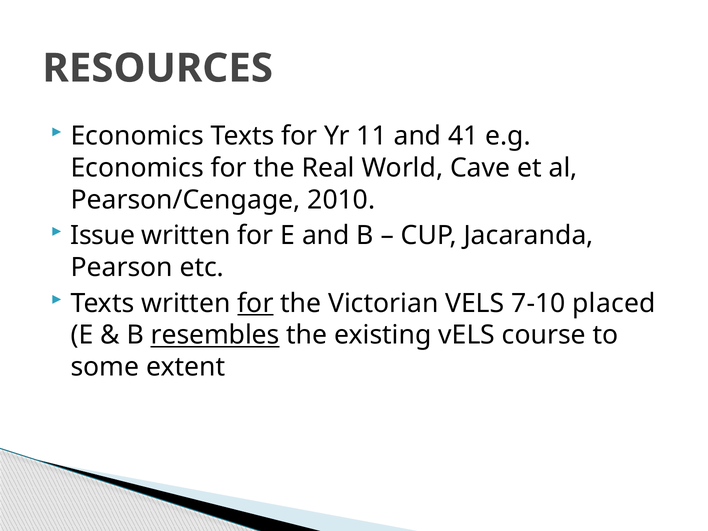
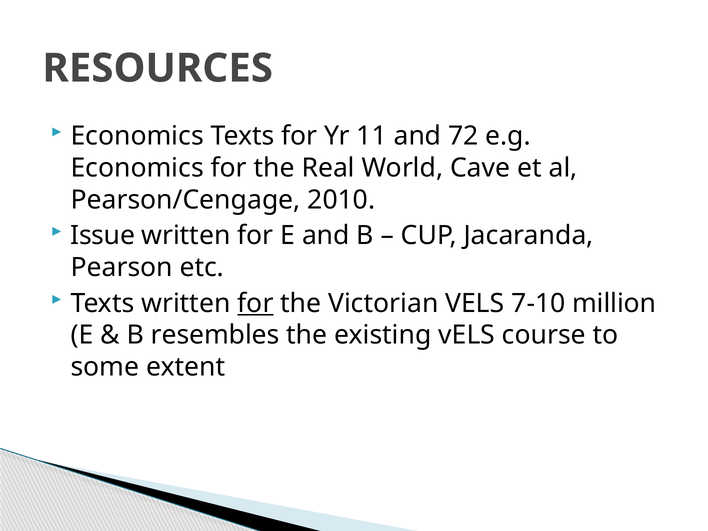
41: 41 -> 72
placed: placed -> million
resembles underline: present -> none
